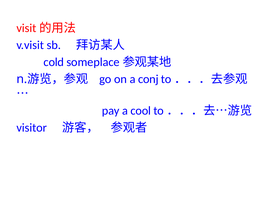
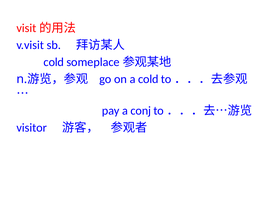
a conj: conj -> cold
cool: cool -> conj
